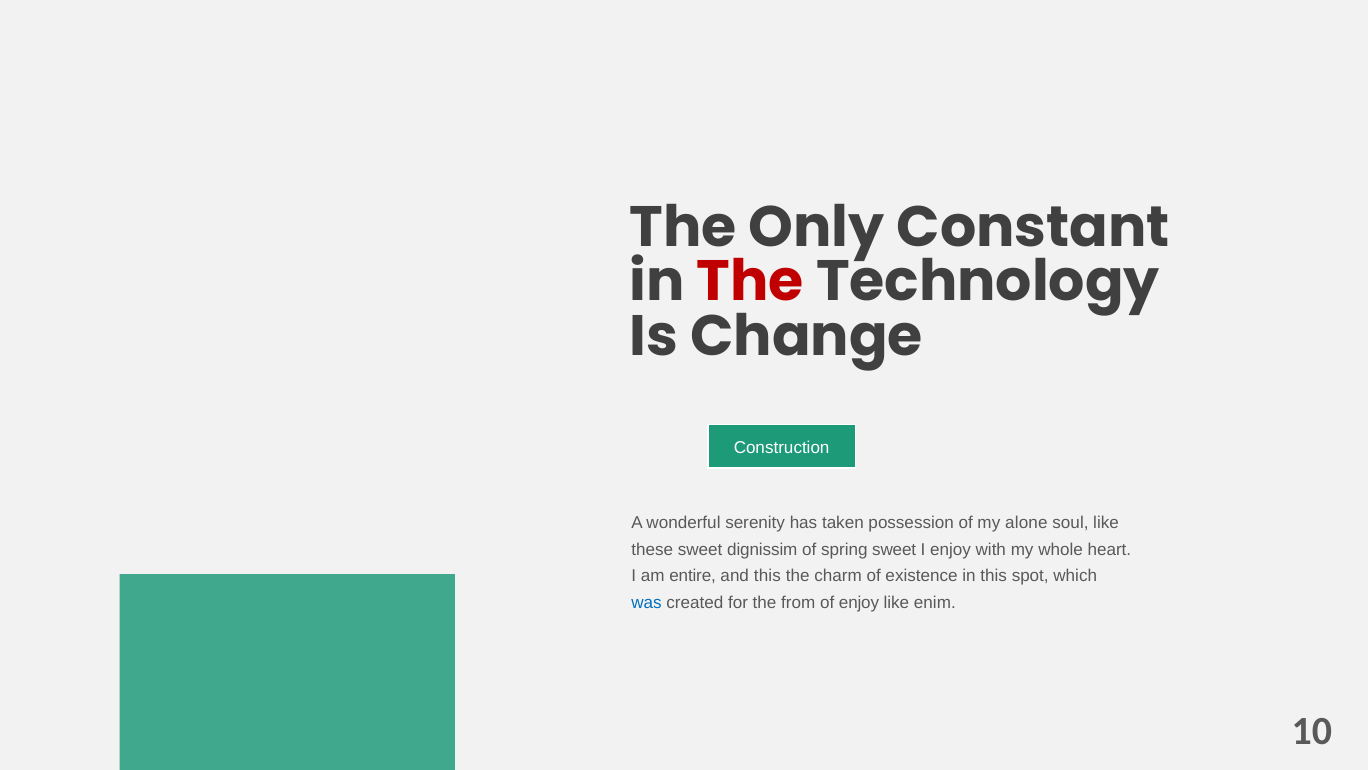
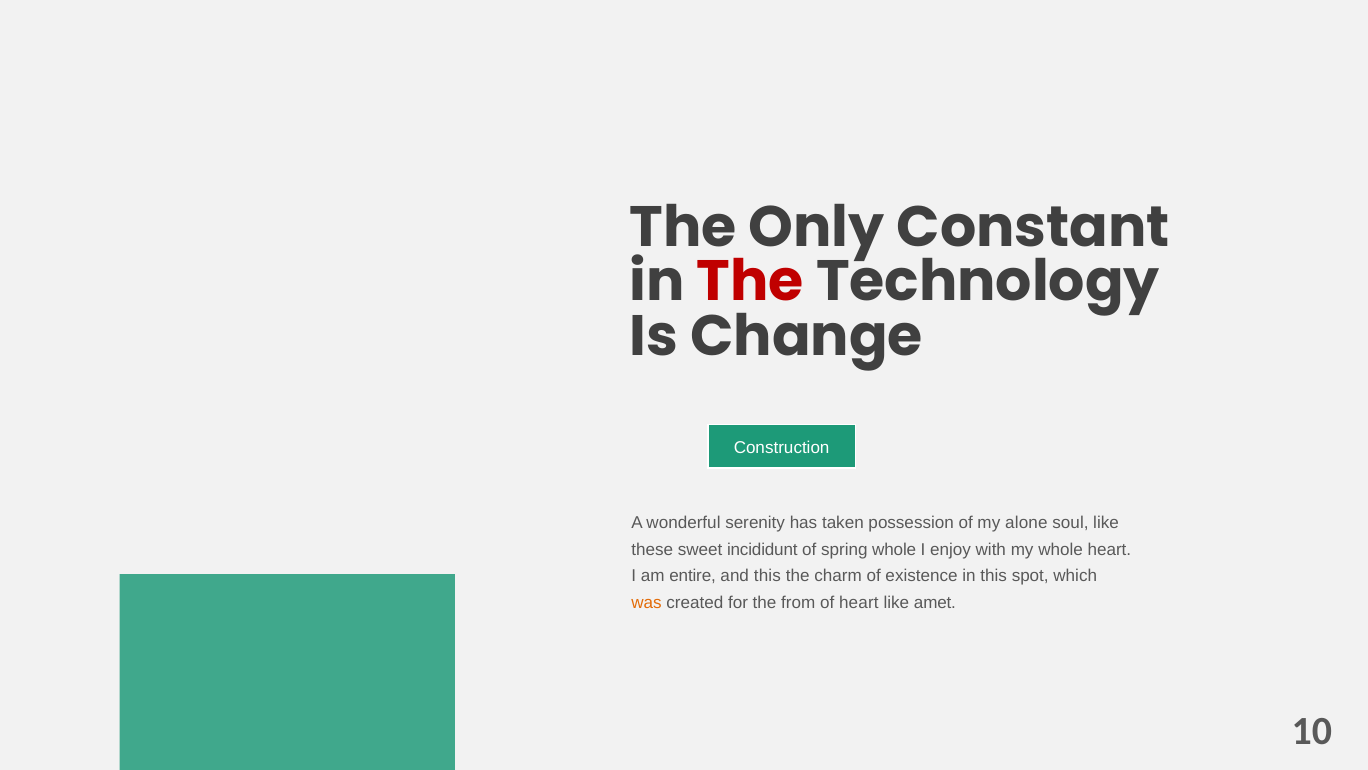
dignissim: dignissim -> incididunt
spring sweet: sweet -> whole
was colour: blue -> orange
of enjoy: enjoy -> heart
enim: enim -> amet
